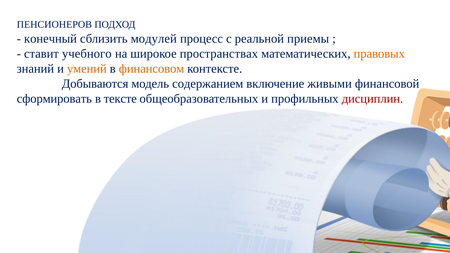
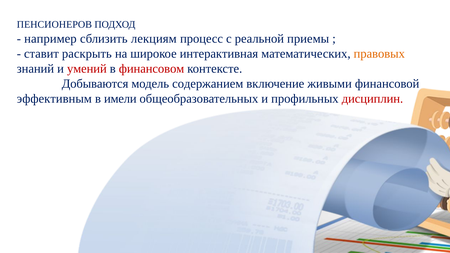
конечный: конечный -> например
модулей: модулей -> лекциям
учебного: учебного -> раскрыть
пространствах: пространствах -> интерактивная
умений colour: orange -> red
финансовом colour: orange -> red
сформировать: сформировать -> эффективным
тексте: тексте -> имели
